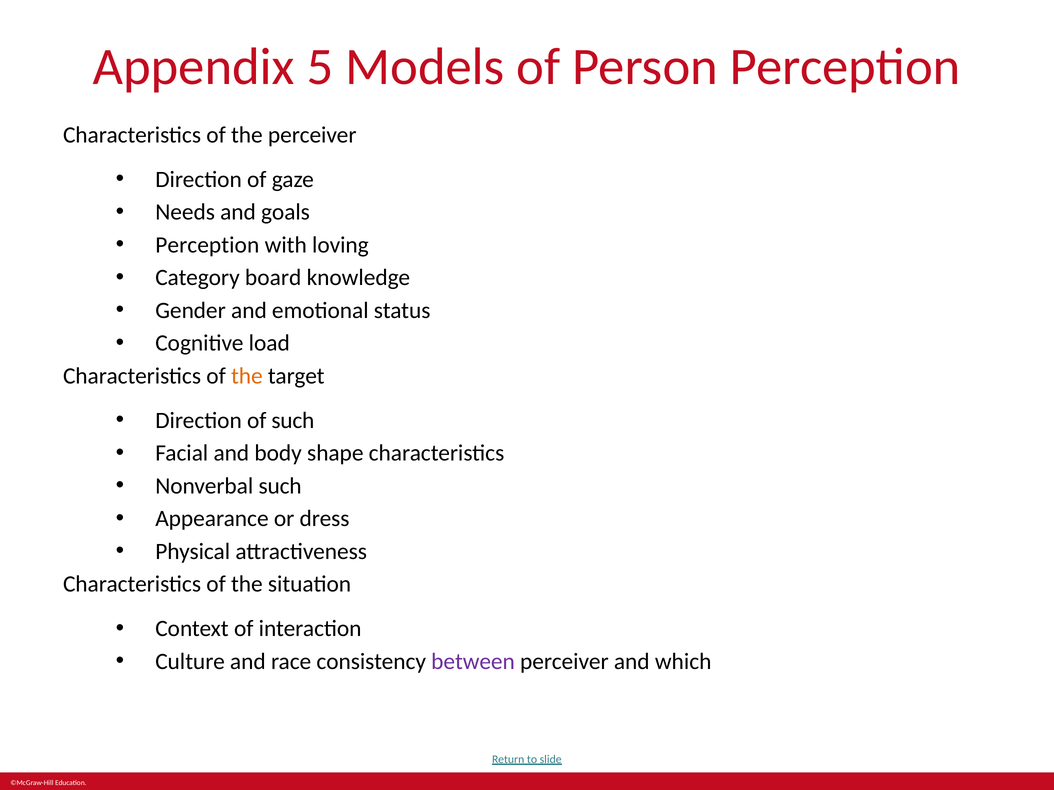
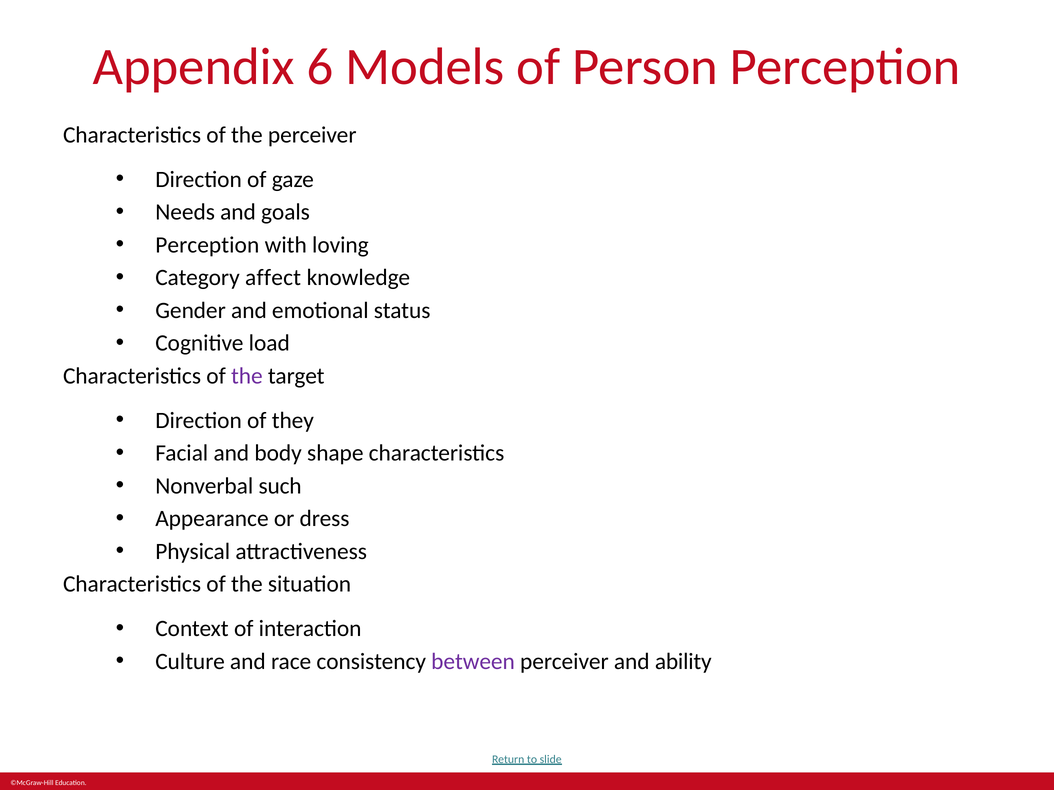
5: 5 -> 6
board: board -> affect
the at (247, 376) colour: orange -> purple
of such: such -> they
which: which -> ability
